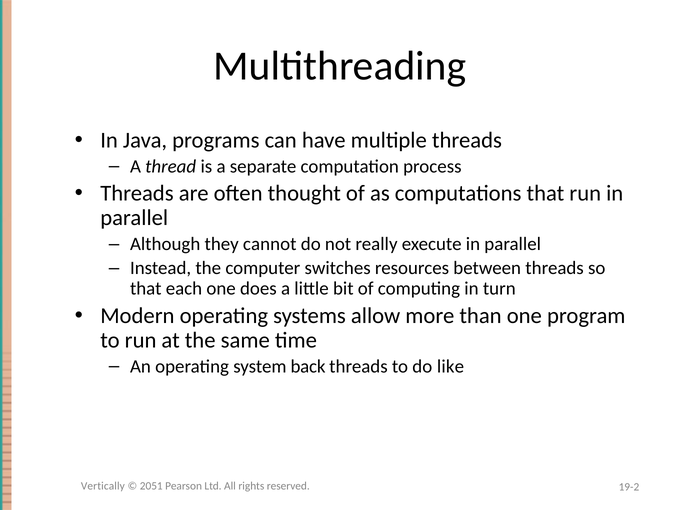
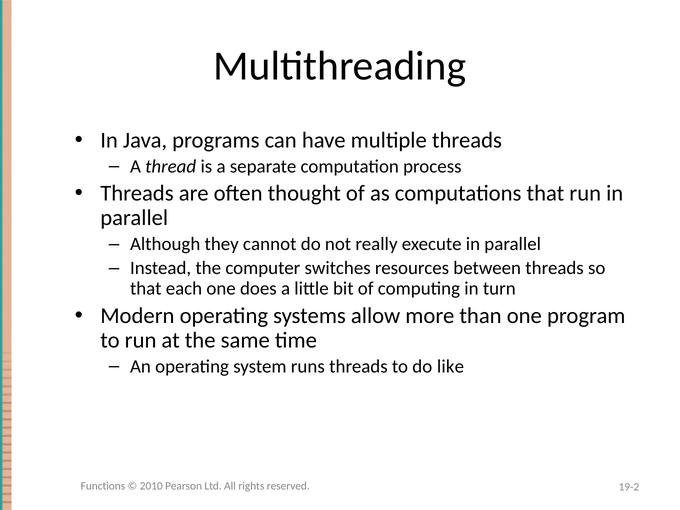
back: back -> runs
Vertically: Vertically -> Functions
2051: 2051 -> 2010
